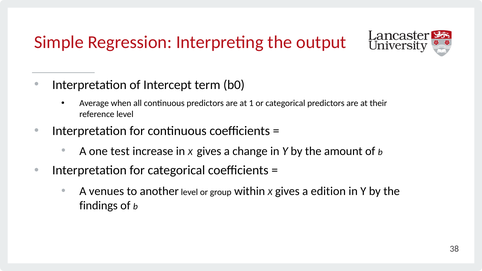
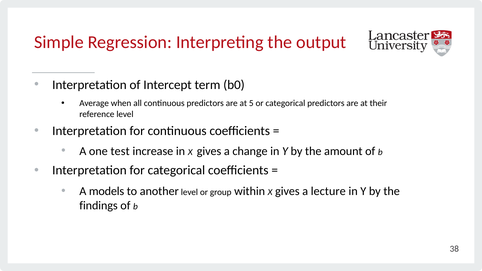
1: 1 -> 5
venues: venues -> models
edition: edition -> lecture
